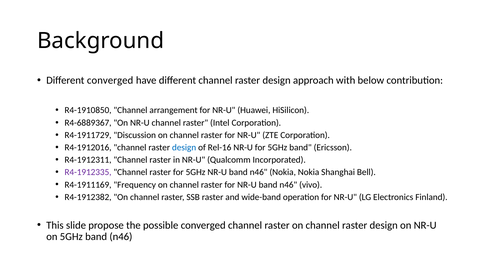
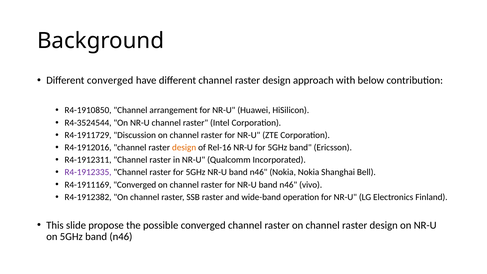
R4-6889367: R4-6889367 -> R4-3524544
design at (184, 147) colour: blue -> orange
R4-1911169 Frequency: Frequency -> Converged
